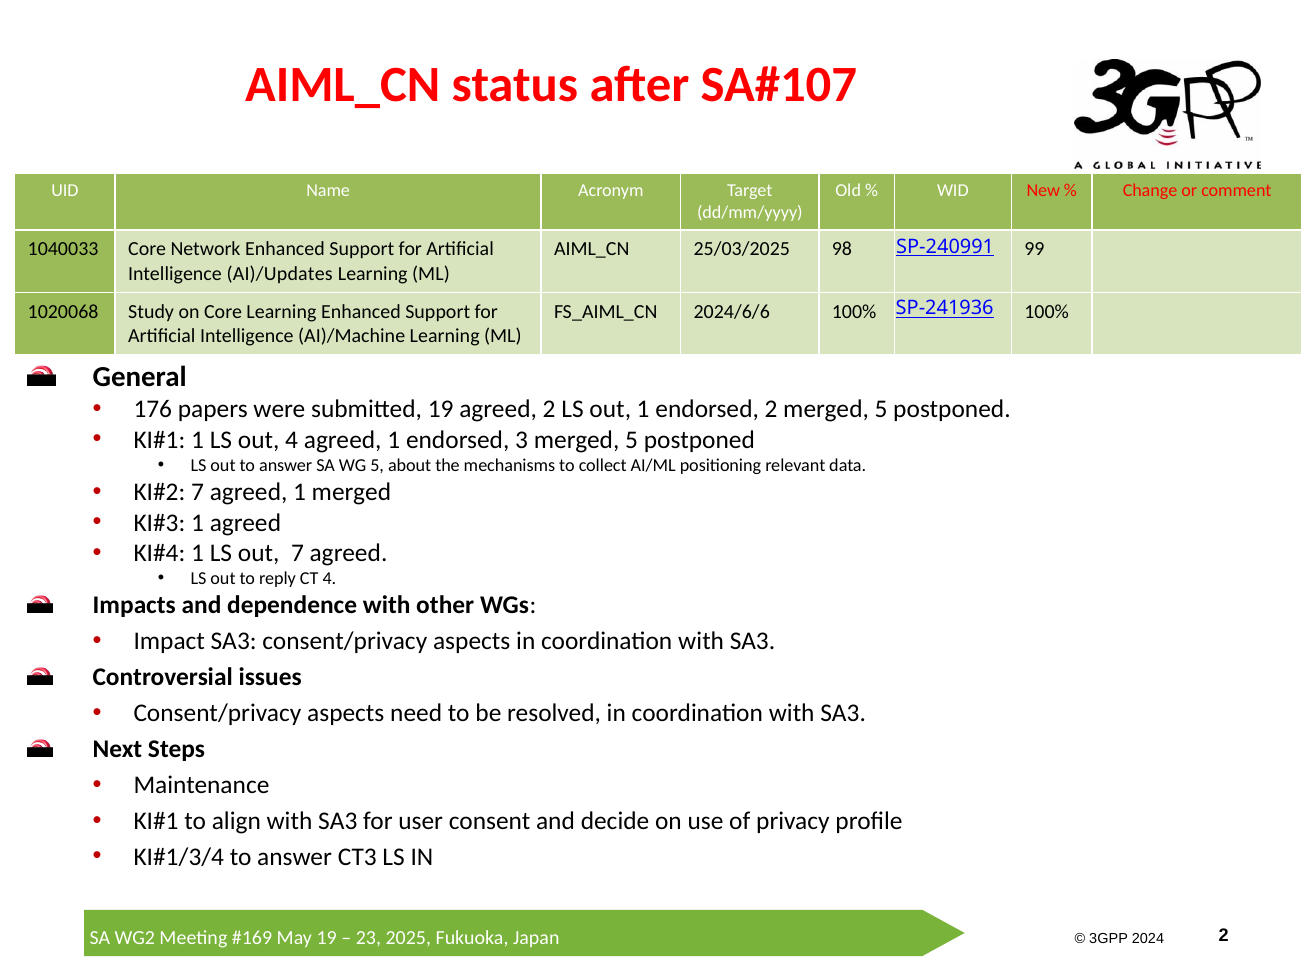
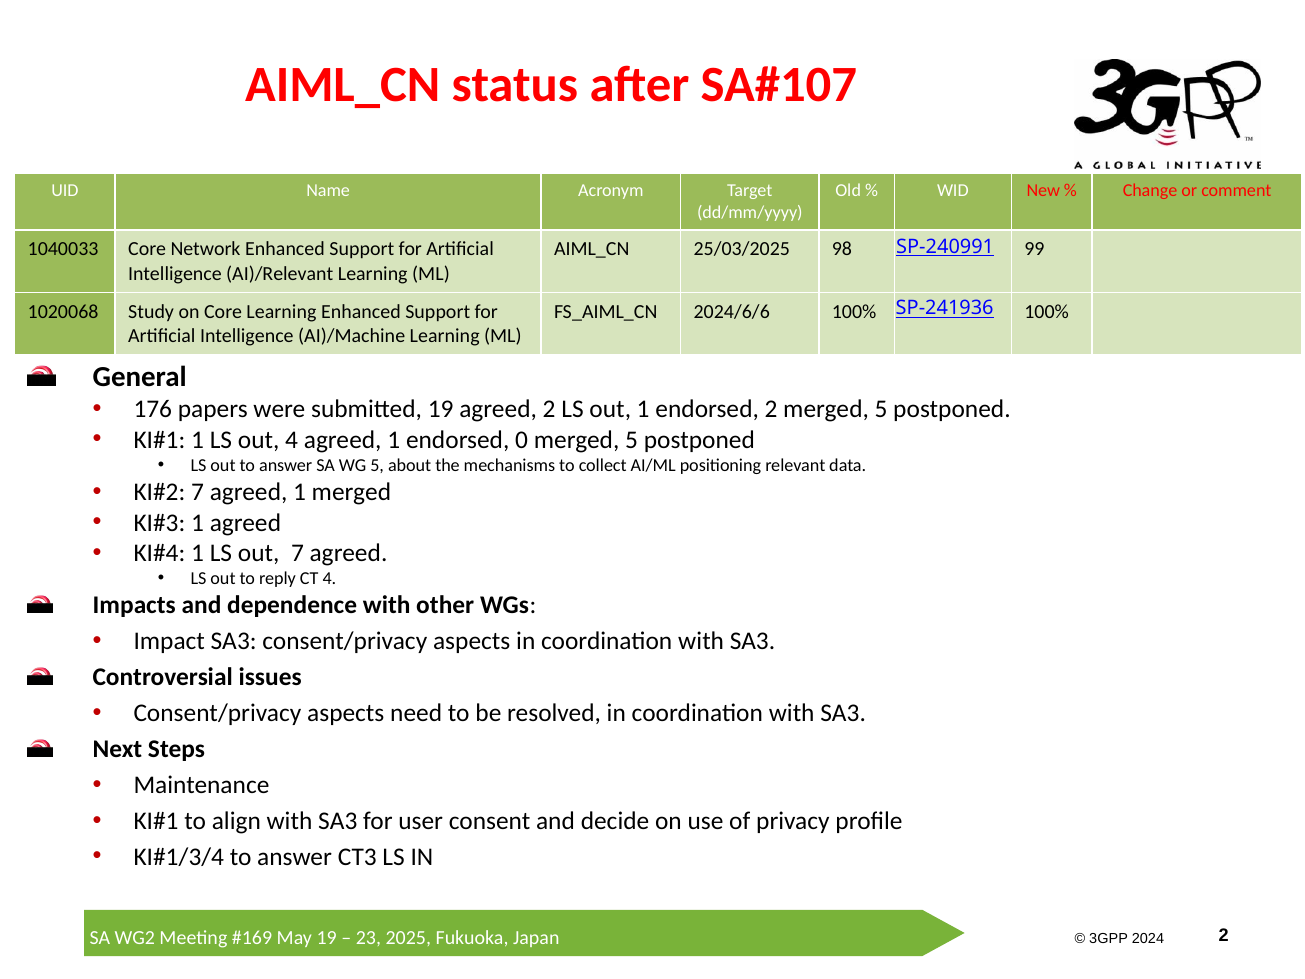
AI)/Updates: AI)/Updates -> AI)/Relevant
3: 3 -> 0
